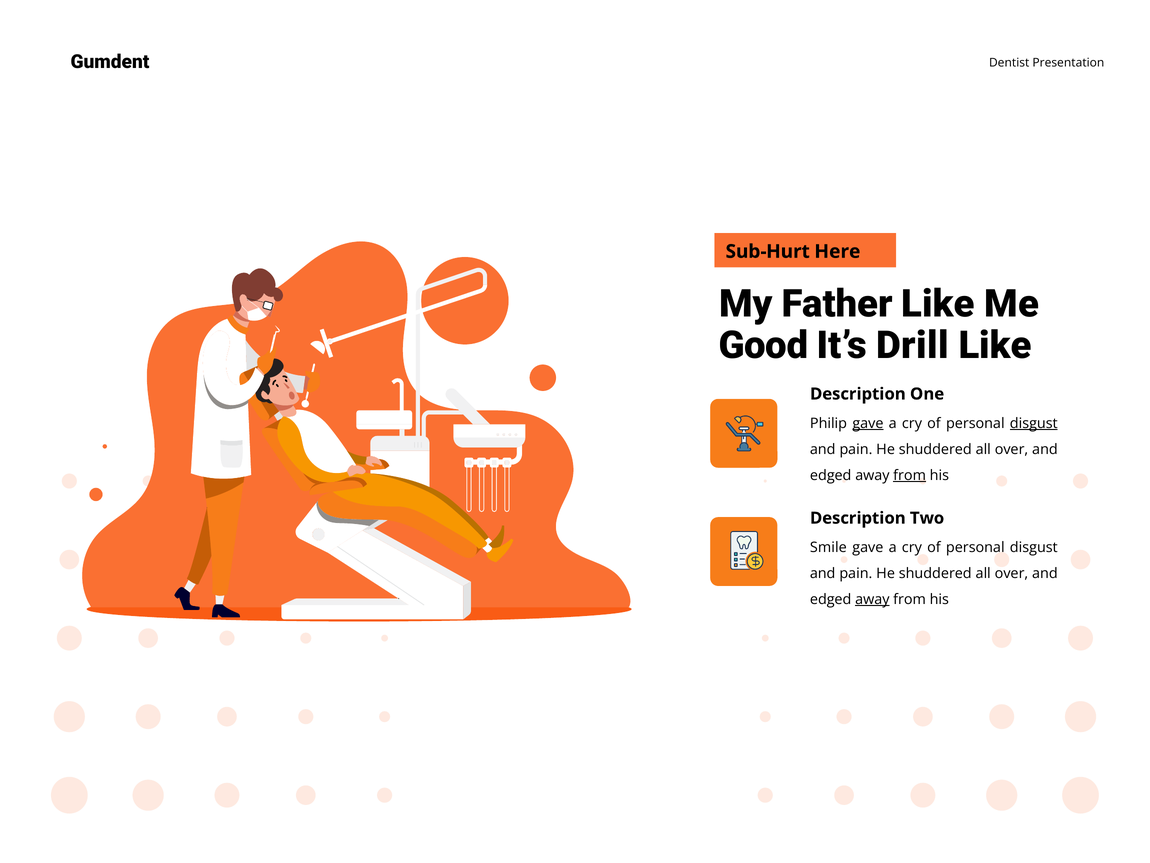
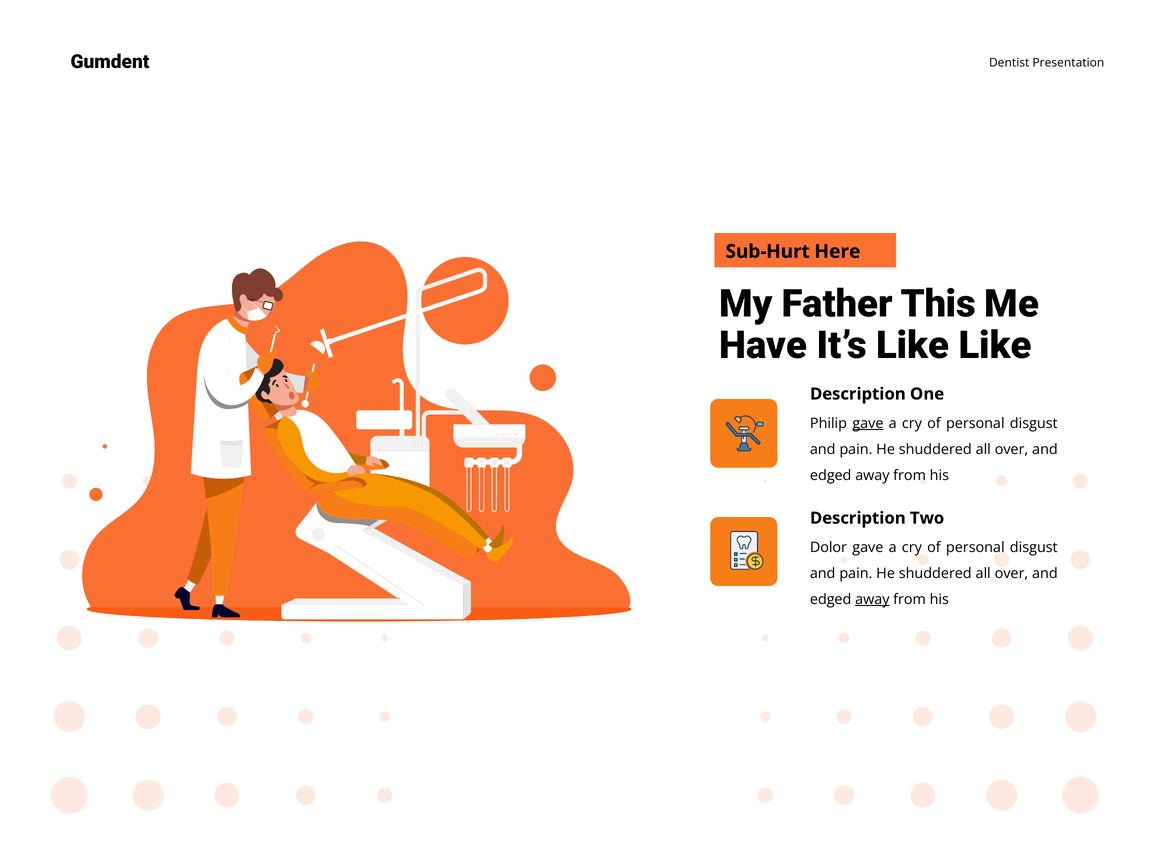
Father Like: Like -> This
Good: Good -> Have
It’s Drill: Drill -> Like
disgust at (1034, 423) underline: present -> none
from at (910, 475) underline: present -> none
Smile: Smile -> Dolor
